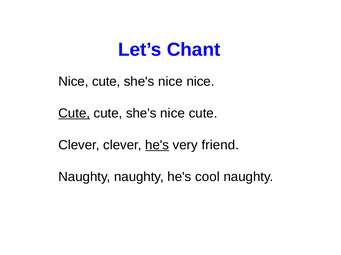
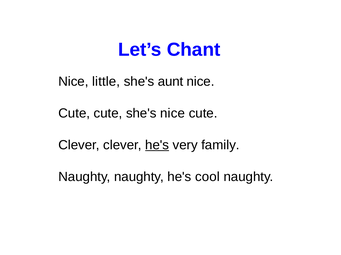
cute at (106, 82): cute -> little
nice at (170, 82): nice -> aunt
Cute at (74, 113) underline: present -> none
friend: friend -> family
